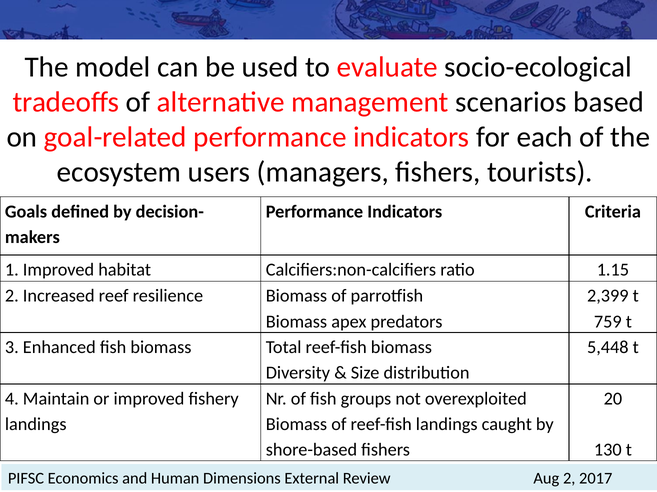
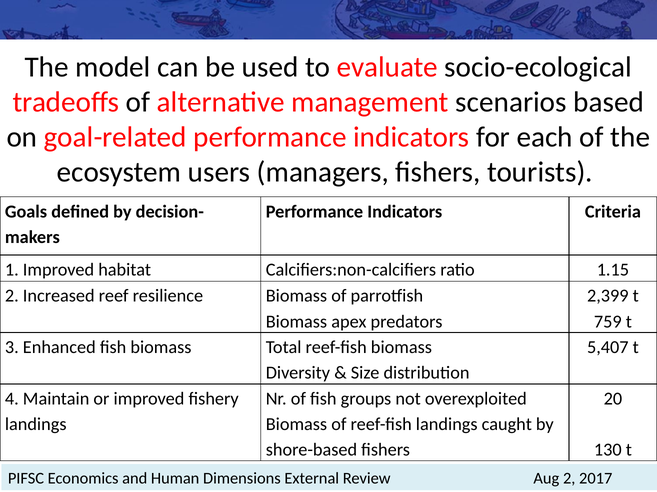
5,448: 5,448 -> 5,407
